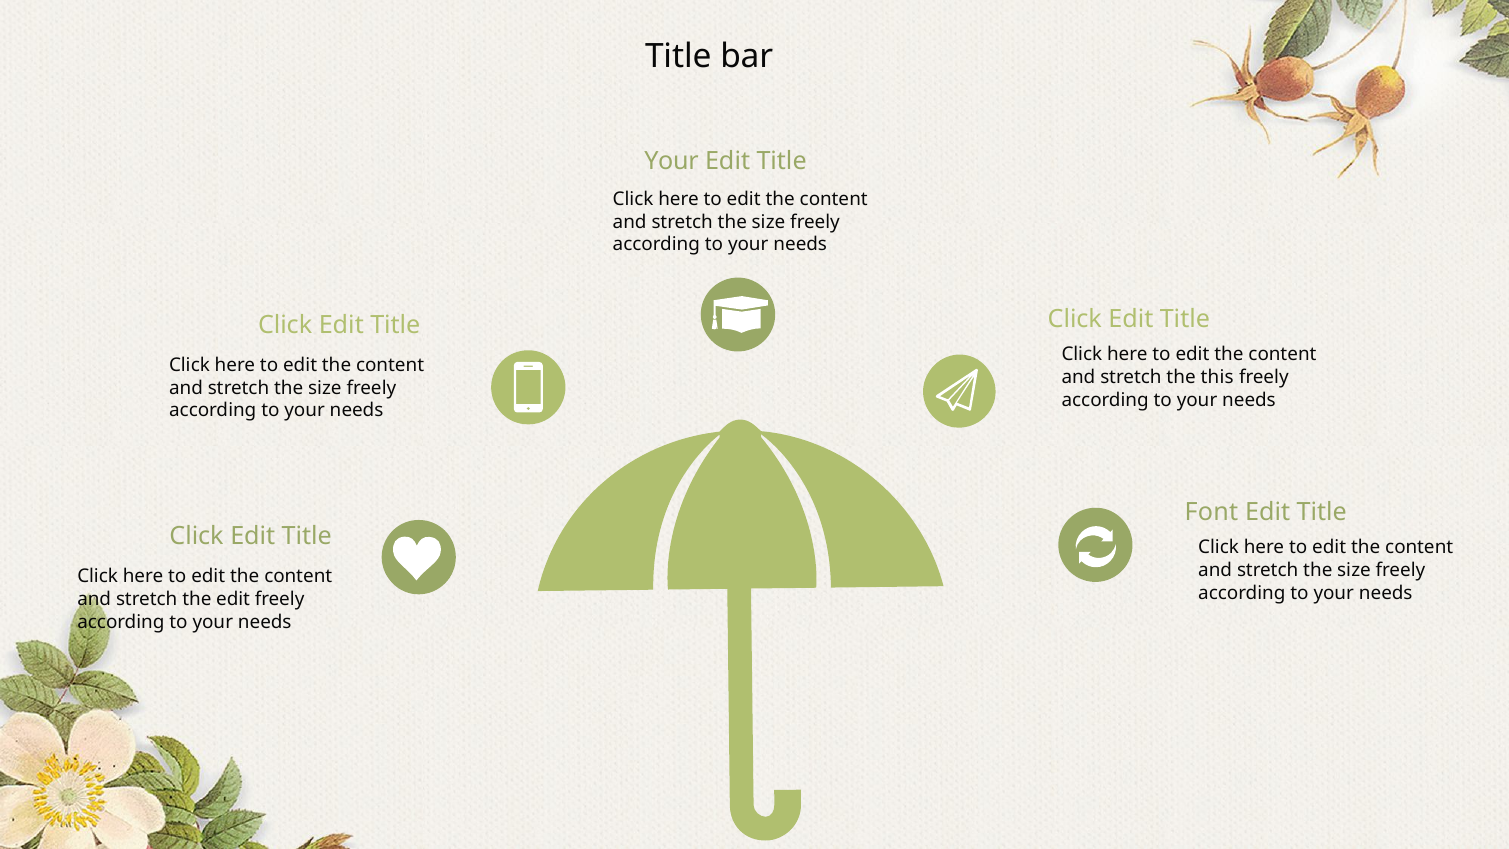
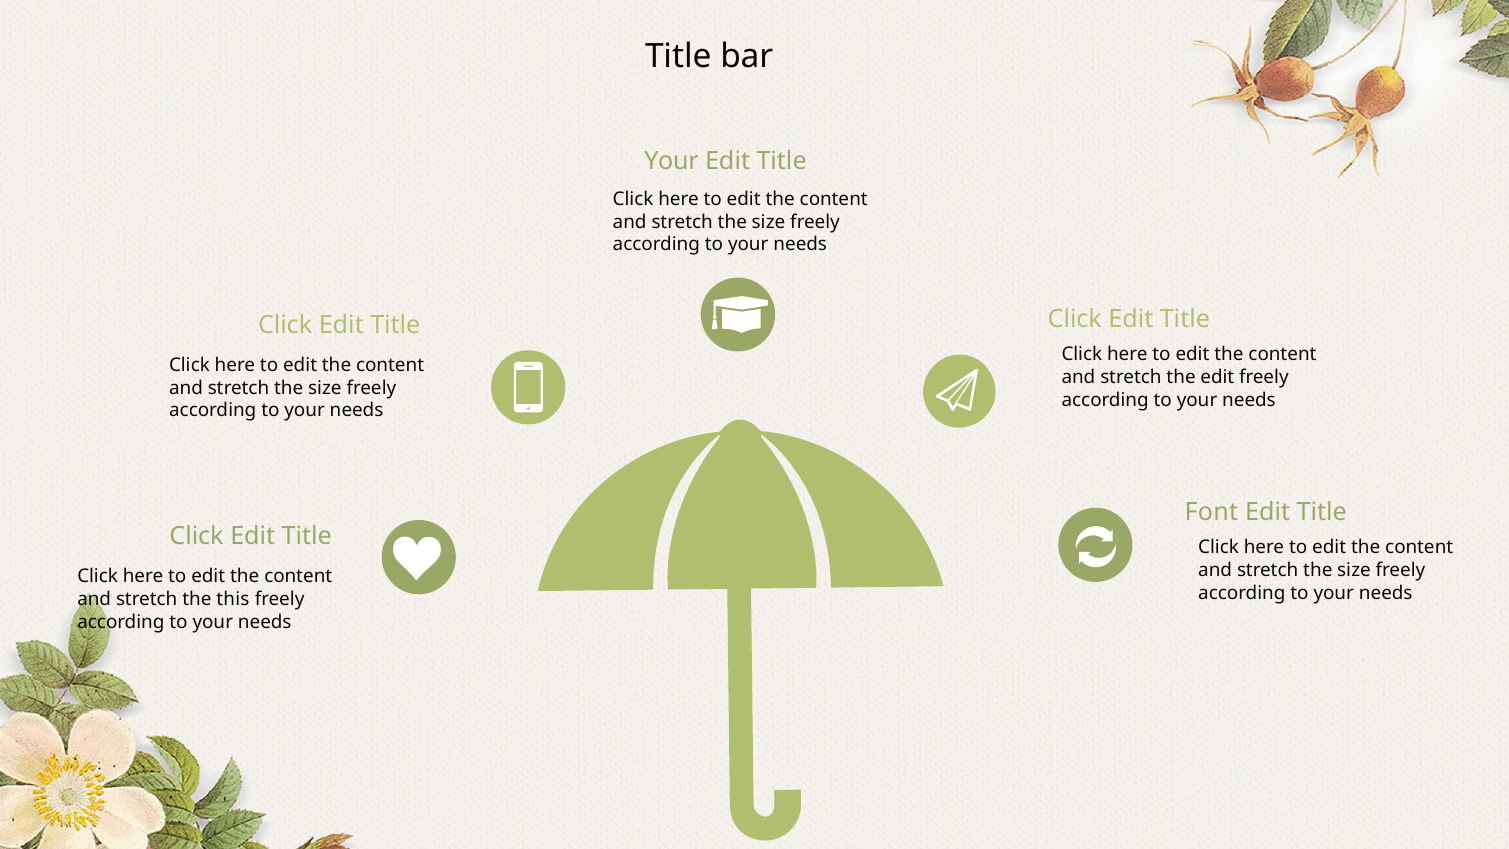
the this: this -> edit
the edit: edit -> this
